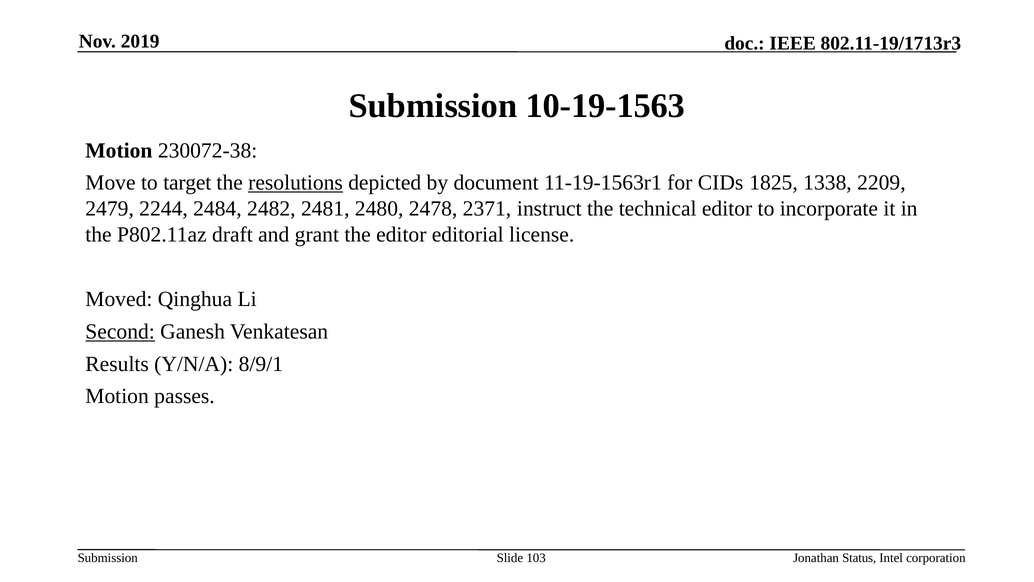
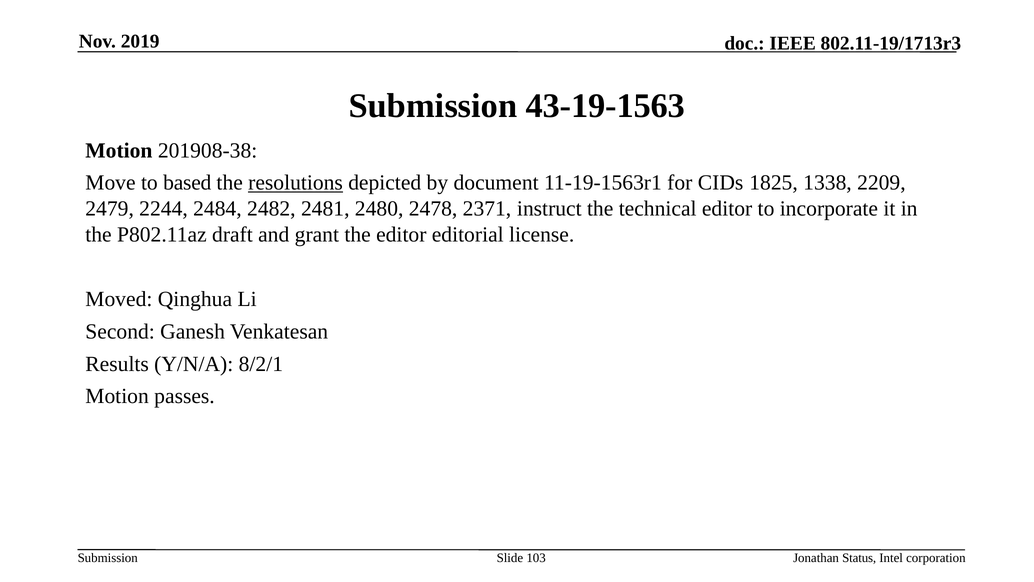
10-19-1563: 10-19-1563 -> 43-19-1563
230072-38: 230072-38 -> 201908-38
target: target -> based
Second underline: present -> none
8/9/1: 8/9/1 -> 8/2/1
